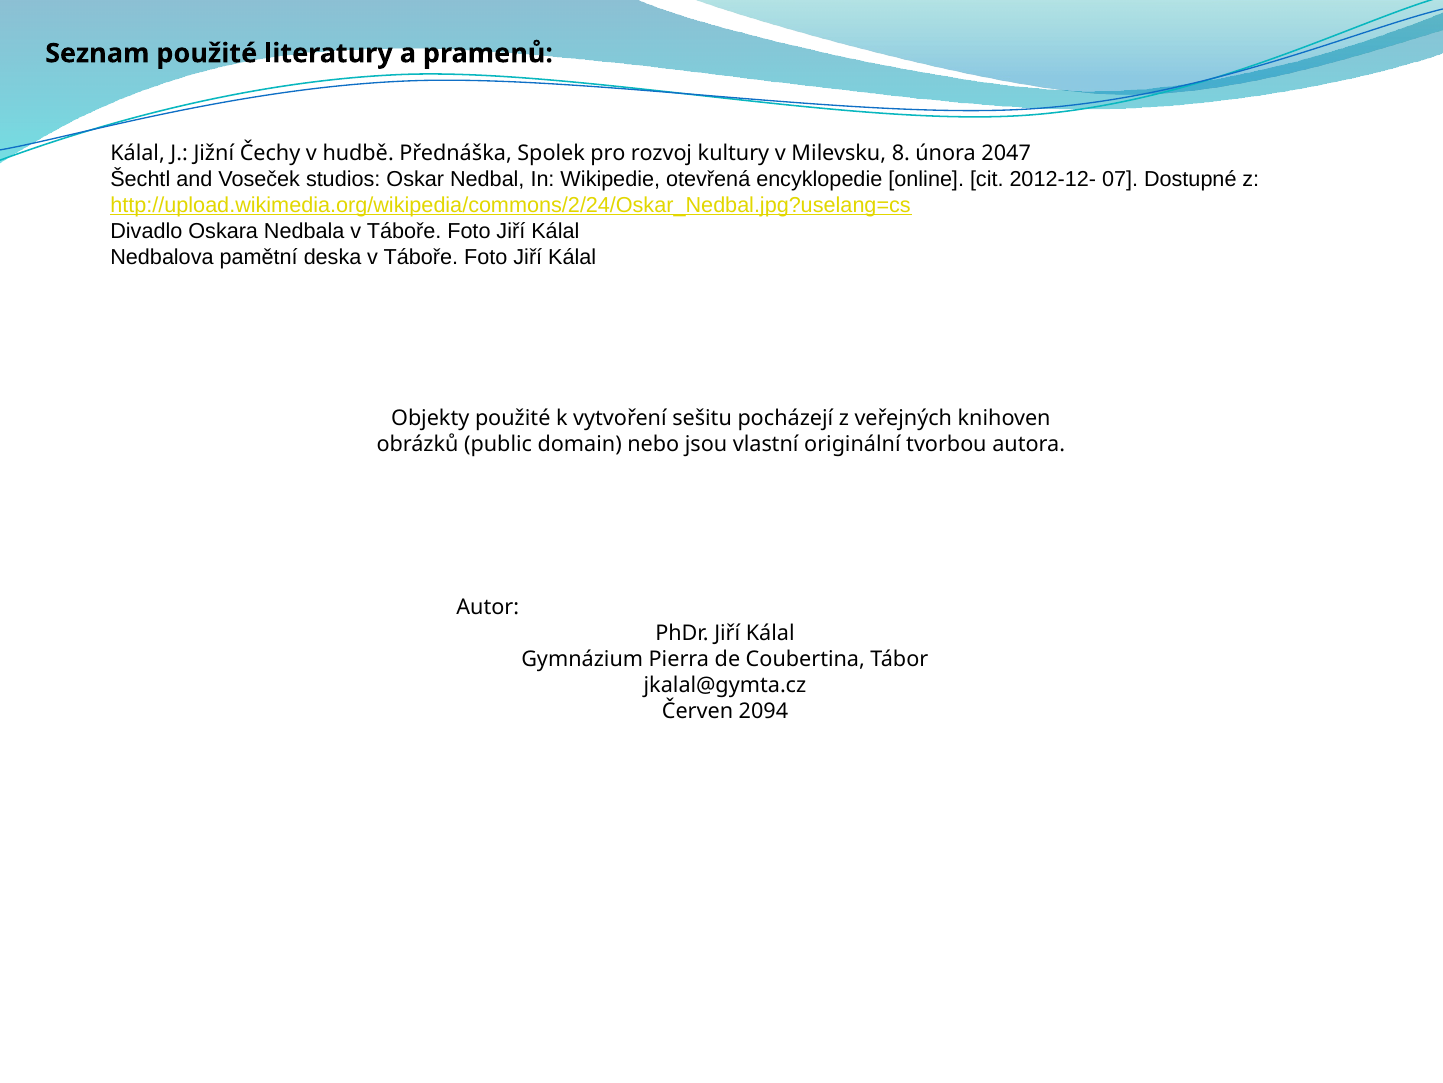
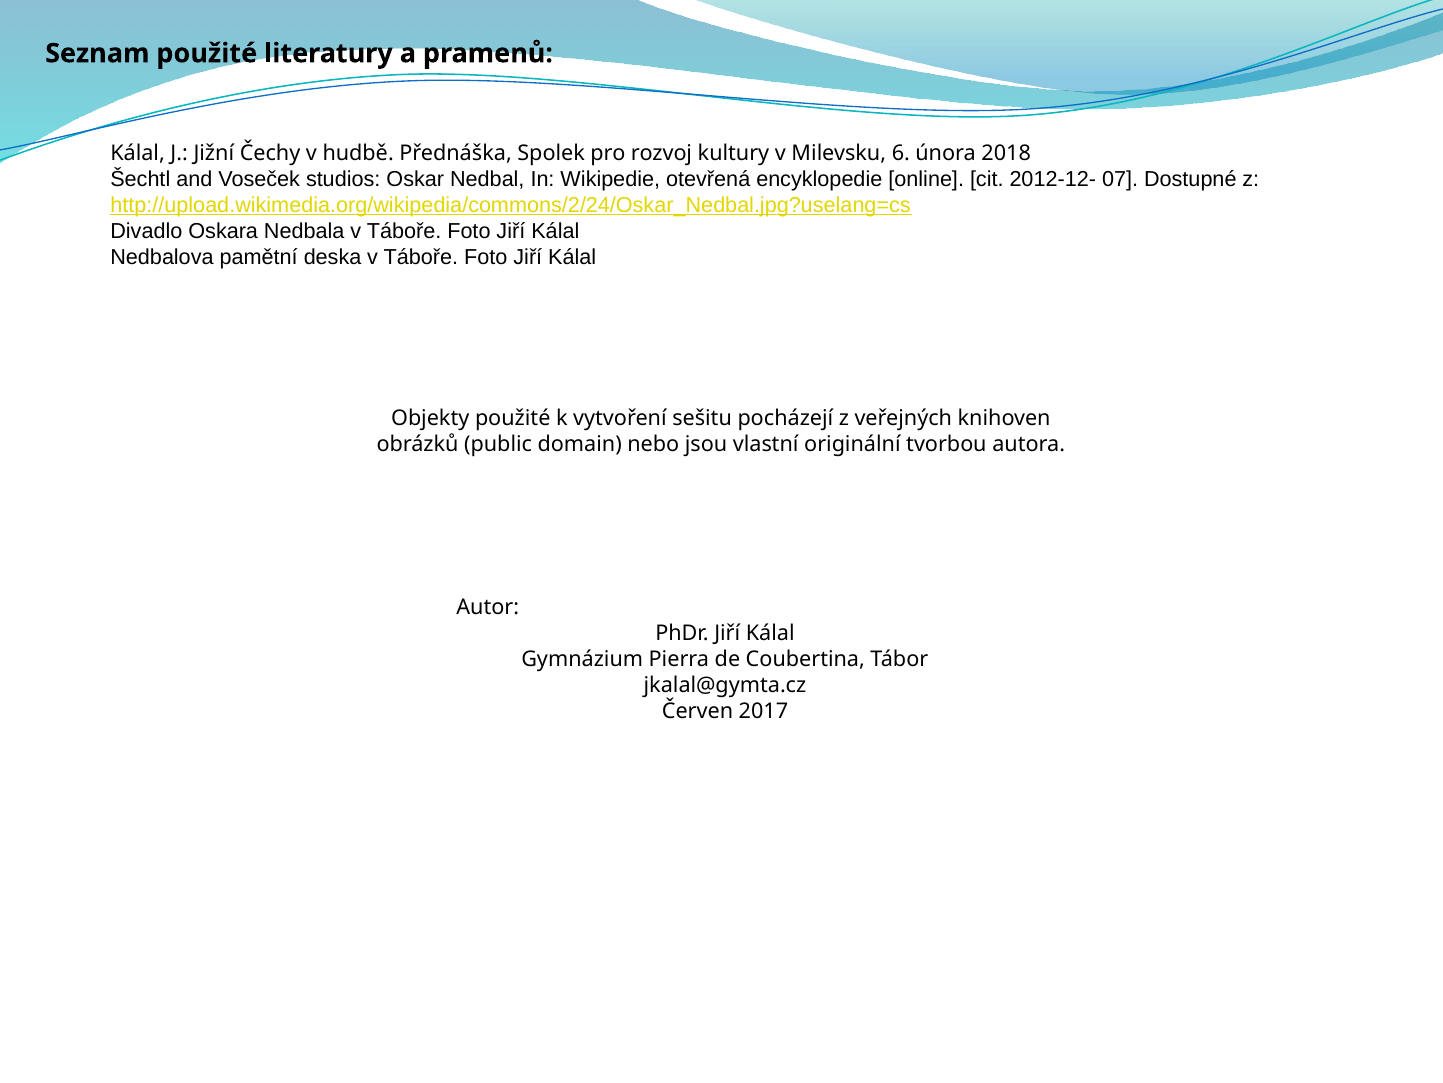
8: 8 -> 6
2047: 2047 -> 2018
2094: 2094 -> 2017
